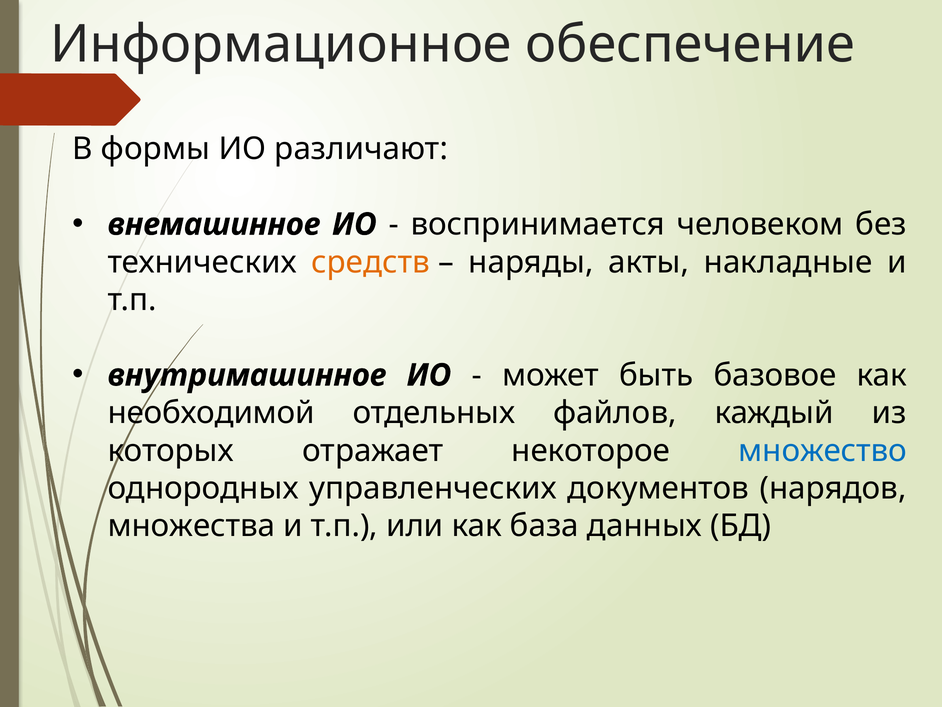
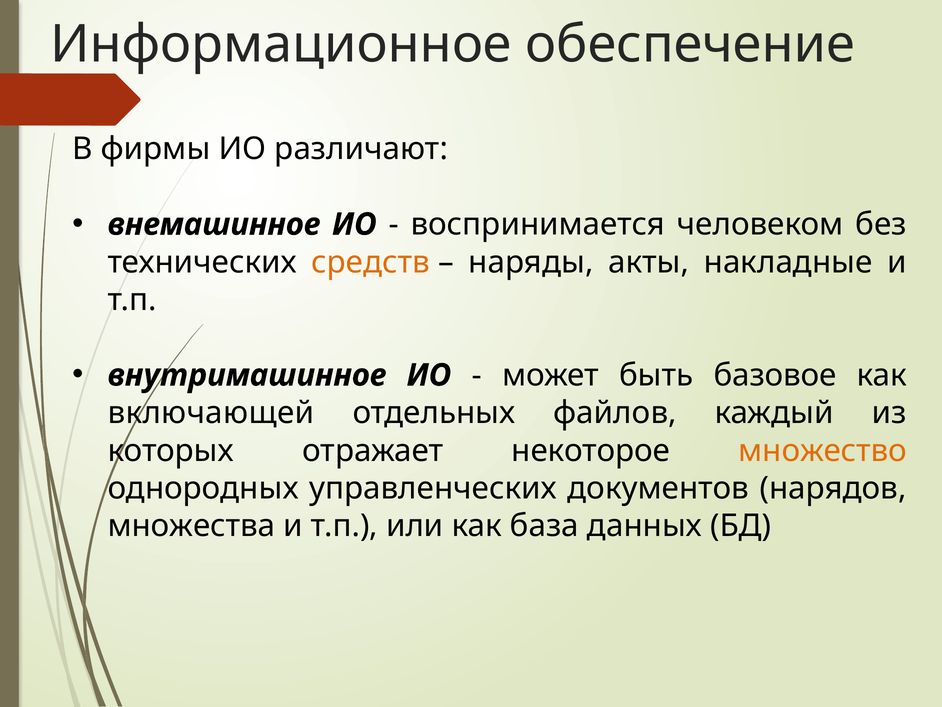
формы: формы -> фирмы
необходимой: необходимой -> включающей
множество colour: blue -> orange
